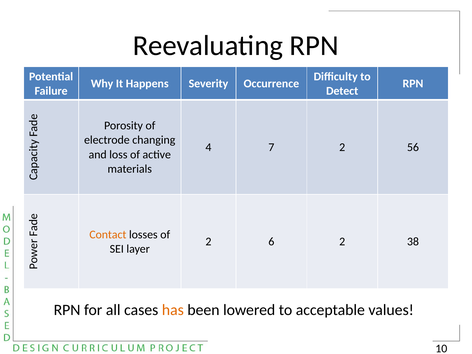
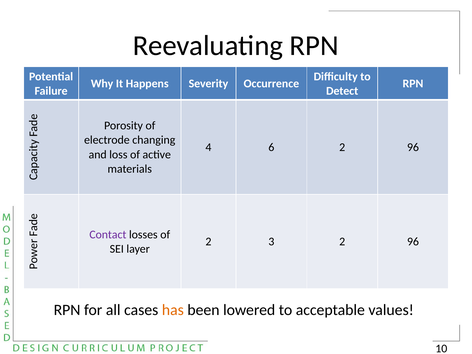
7: 7 -> 6
56 at (413, 147): 56 -> 96
Contact colour: orange -> purple
6: 6 -> 3
38 at (413, 242): 38 -> 96
